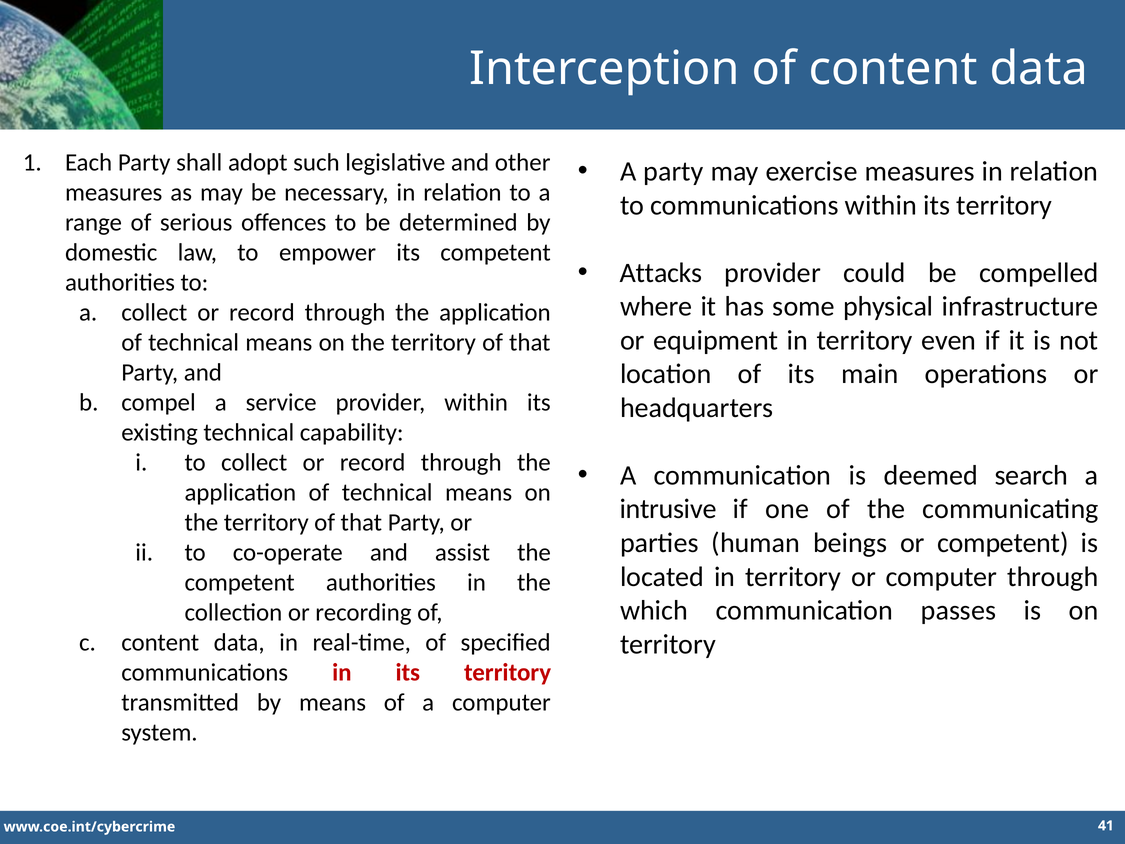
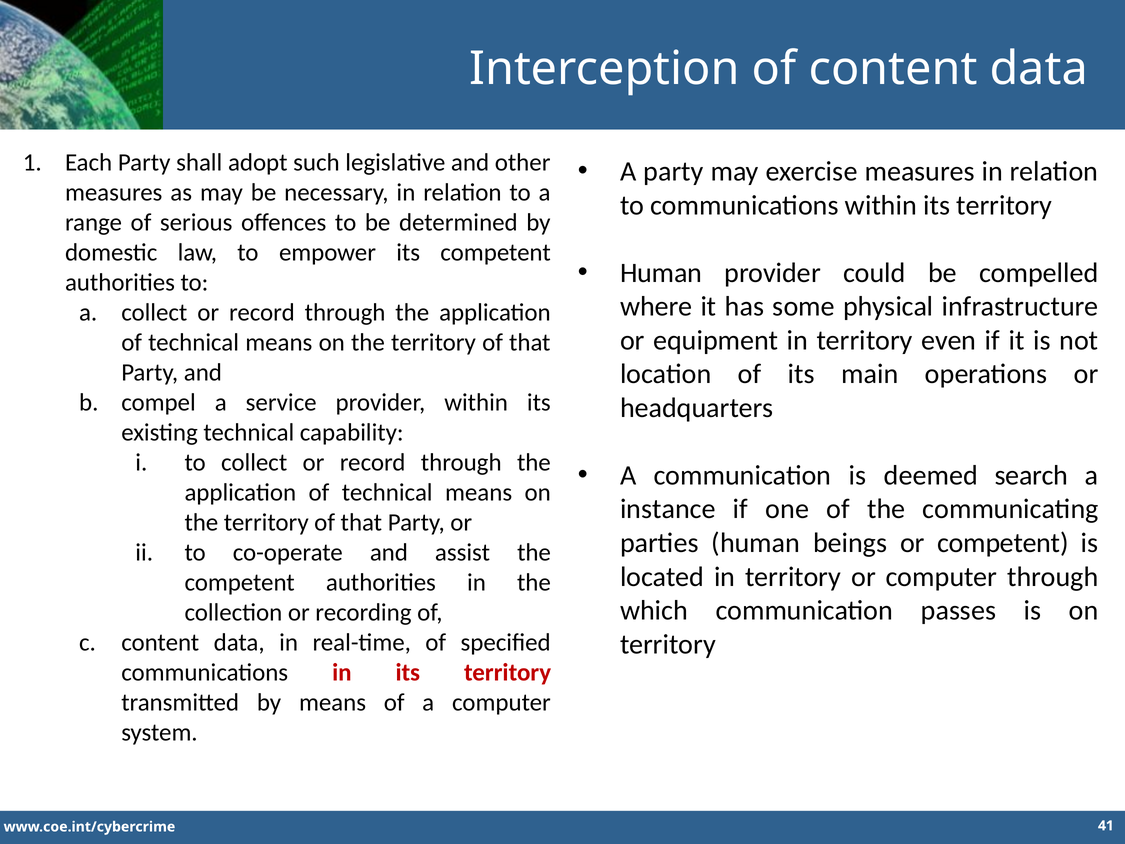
Attacks at (661, 273): Attacks -> Human
intrusive: intrusive -> instance
